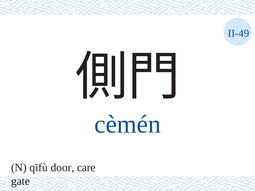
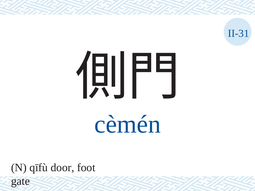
II-49: II-49 -> II-31
care: care -> foot
